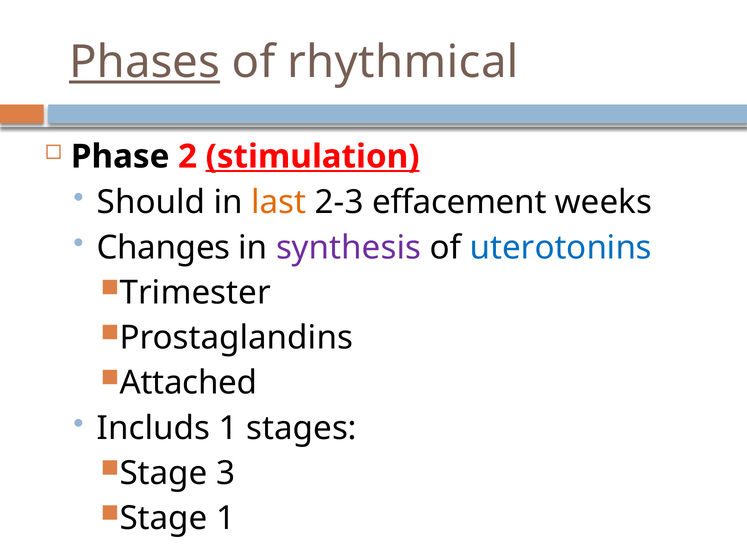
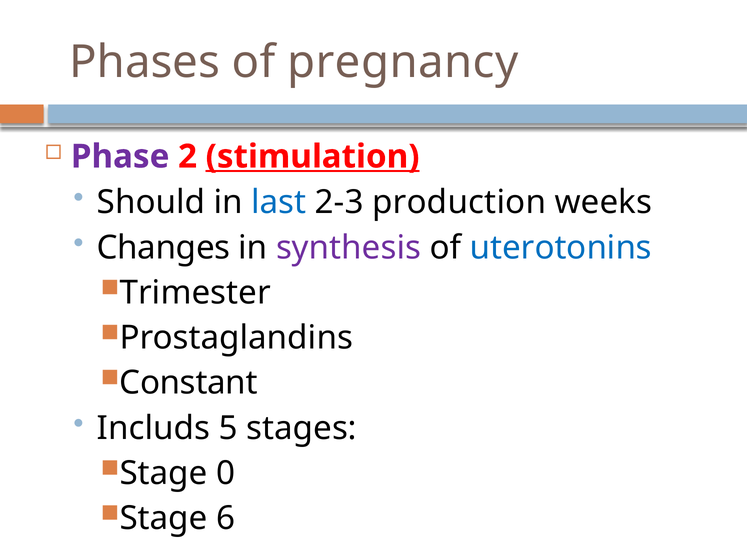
Phases underline: present -> none
rhythmical: rhythmical -> pregnancy
Phase colour: black -> purple
last colour: orange -> blue
effacement: effacement -> production
Attached: Attached -> Constant
Includs 1: 1 -> 5
3: 3 -> 0
Stage 1: 1 -> 6
